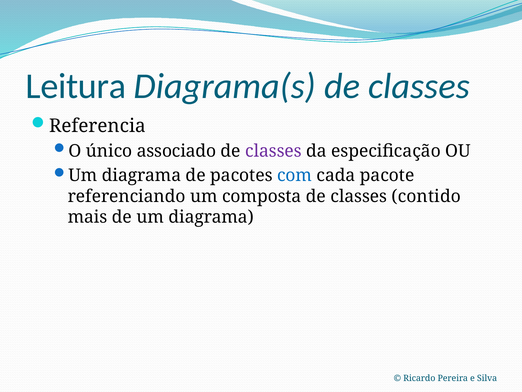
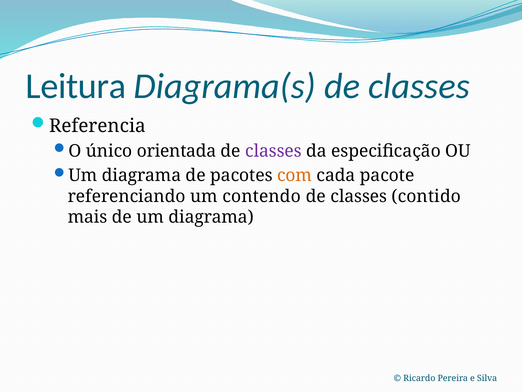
associado: associado -> orientada
com colour: blue -> orange
composta: composta -> contendo
